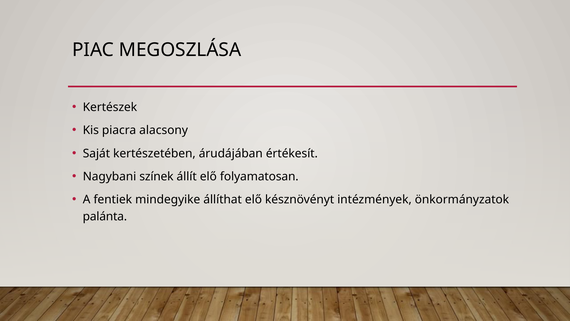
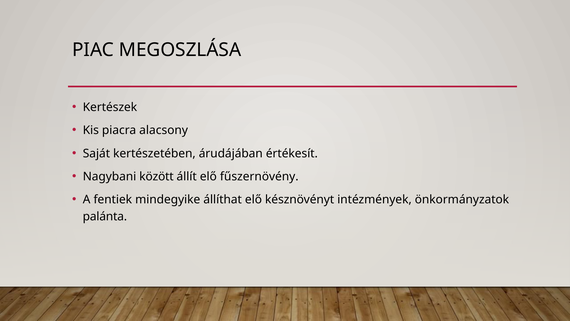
színek: színek -> között
folyamatosan: folyamatosan -> fűszernövény
